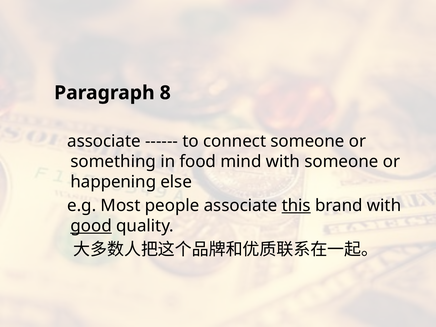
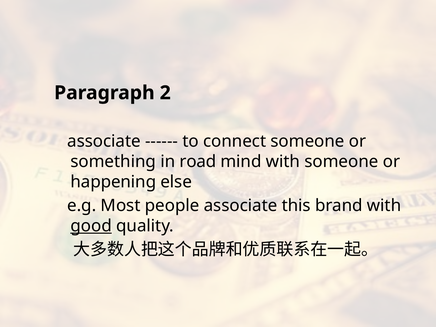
8: 8 -> 2
food: food -> road
this underline: present -> none
